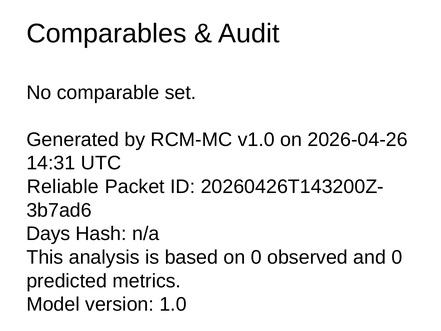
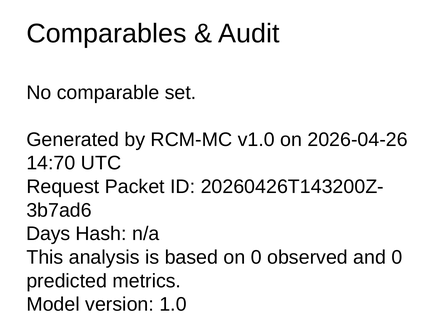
14:31: 14:31 -> 14:70
Reliable: Reliable -> Request
